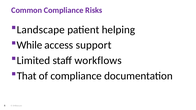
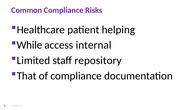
Landscape: Landscape -> Healthcare
support: support -> internal
workflows: workflows -> repository
